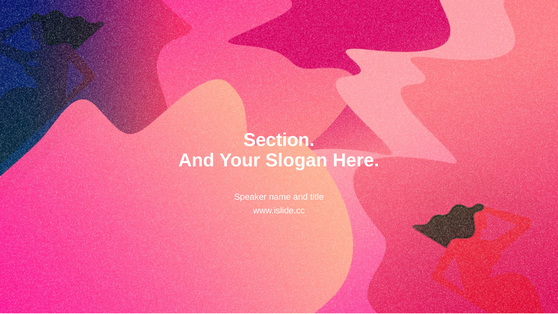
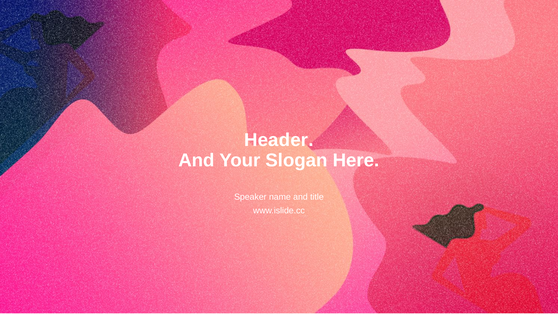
Section: Section -> Header
